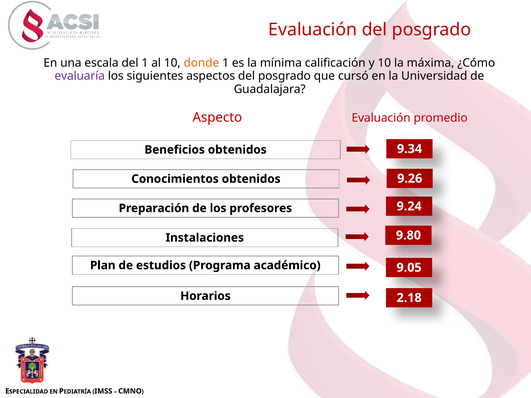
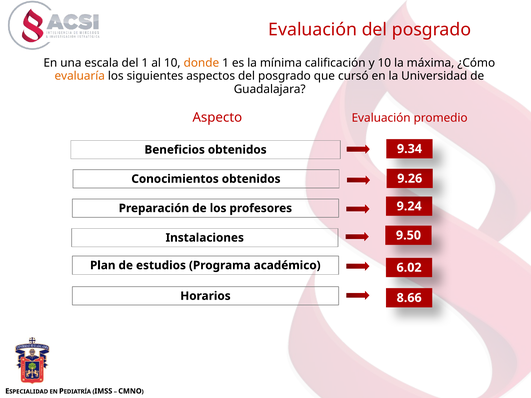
evaluaría colour: purple -> orange
9.80: 9.80 -> 9.50
9.05: 9.05 -> 6.02
2.18: 2.18 -> 8.66
